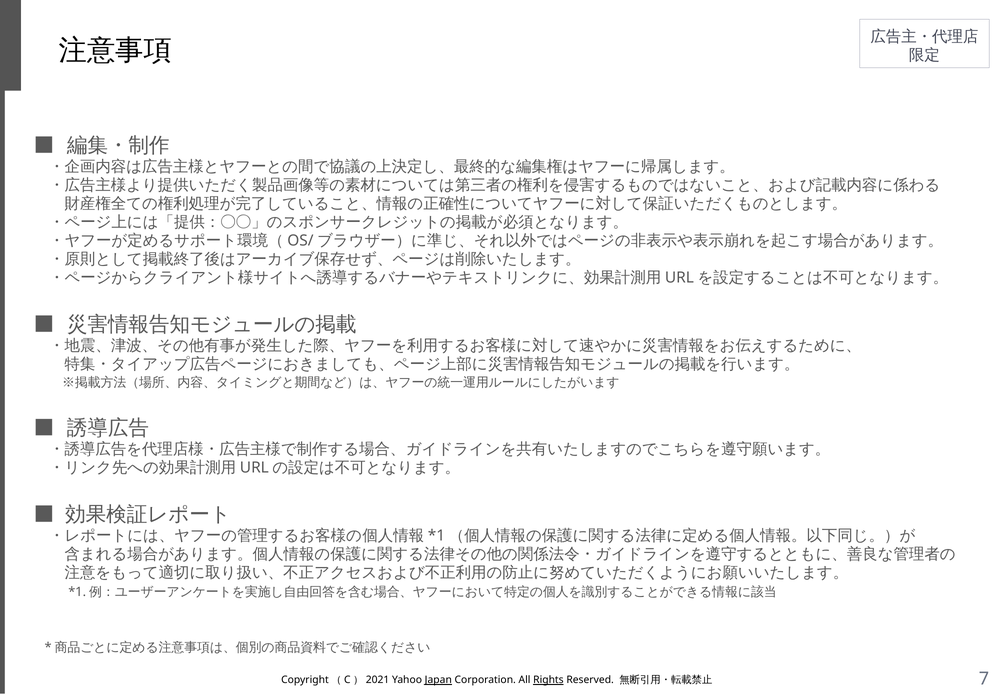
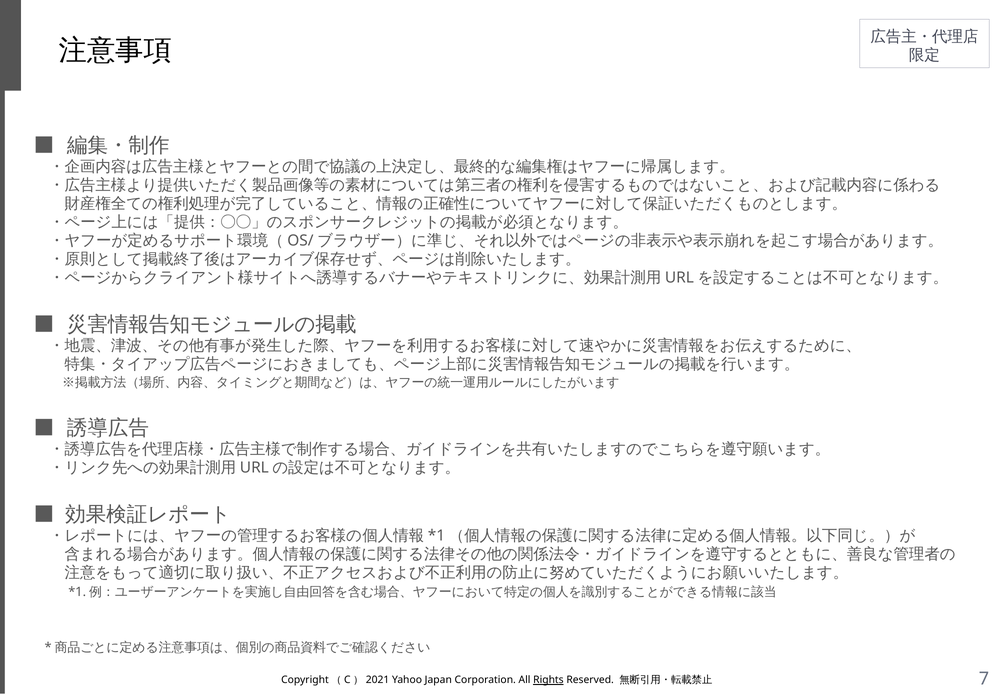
Japan underline: present -> none
